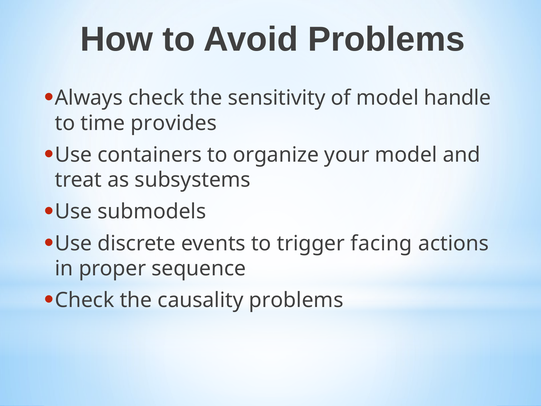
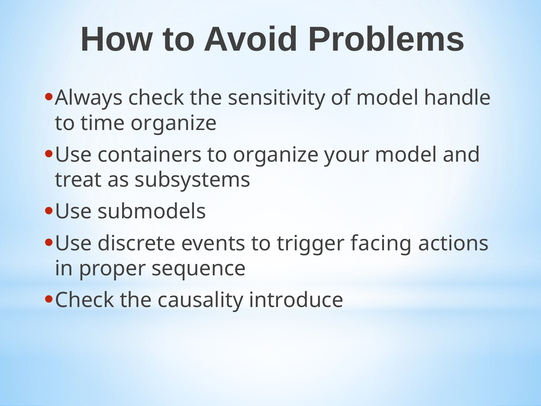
time provides: provides -> organize
causality problems: problems -> introduce
